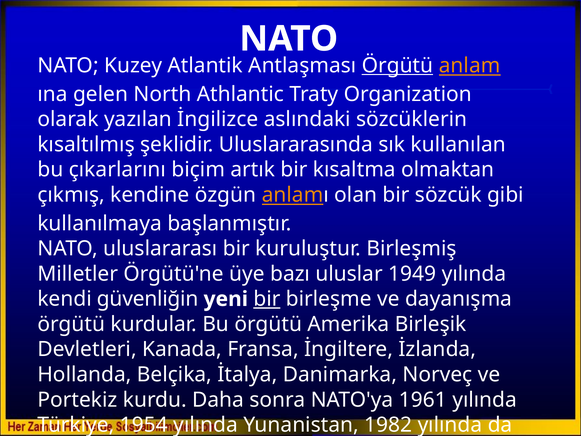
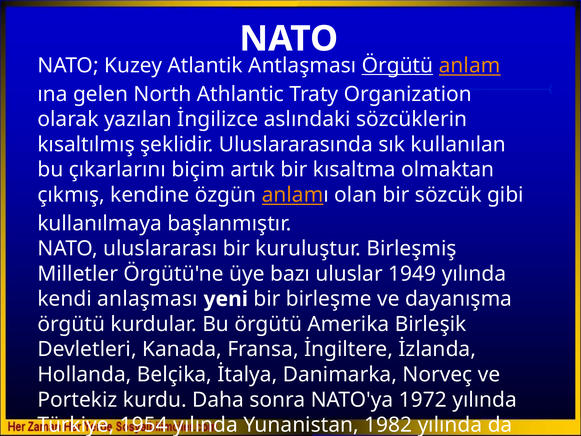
güvenliğin: güvenliğin -> anlaşması
bir at (267, 299) underline: present -> none
1961: 1961 -> 1972
